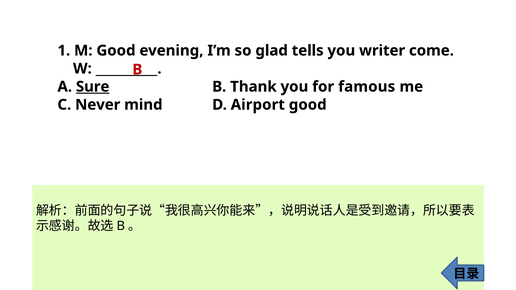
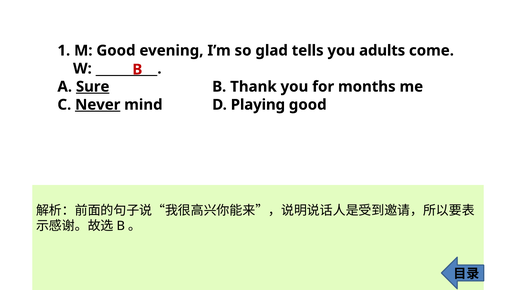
writer: writer -> adults
famous: famous -> months
Never underline: none -> present
Airport: Airport -> Playing
